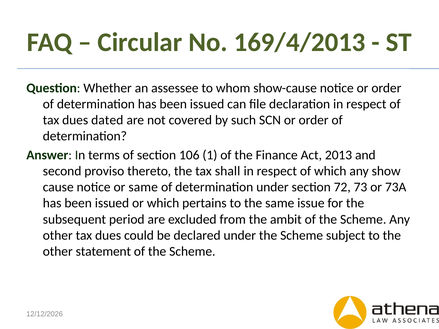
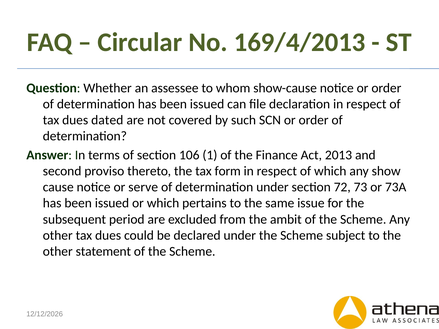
shall: shall -> form
or same: same -> serve
